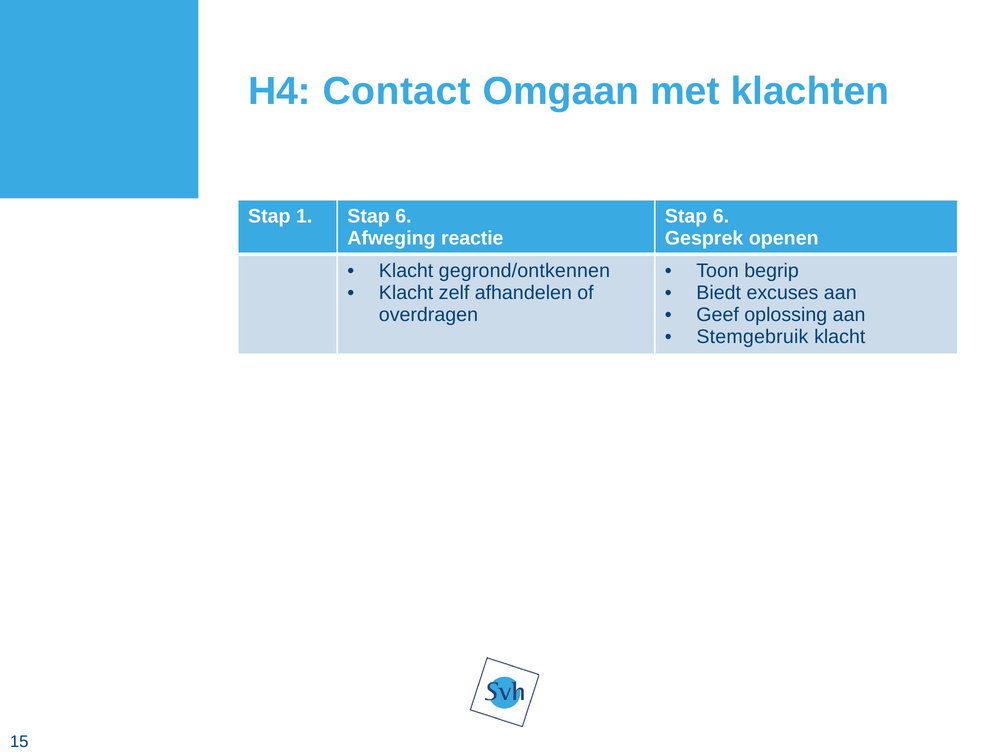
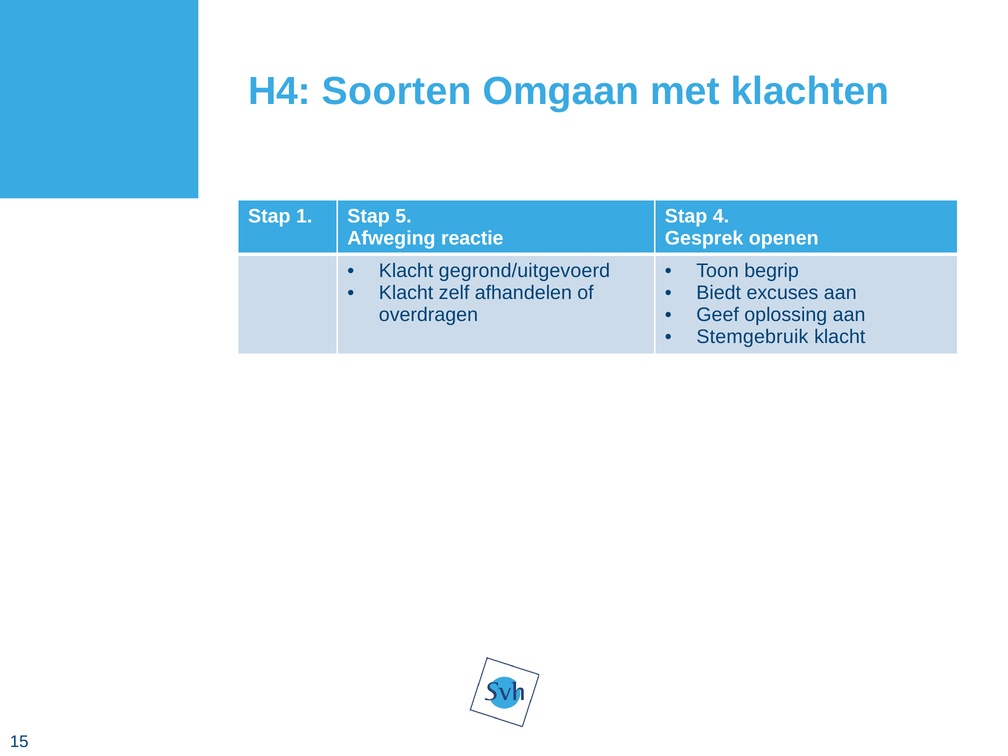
Contact: Contact -> Soorten
1 Stap 6: 6 -> 5
6 at (721, 216): 6 -> 4
gegrond/ontkennen: gegrond/ontkennen -> gegrond/uitgevoerd
